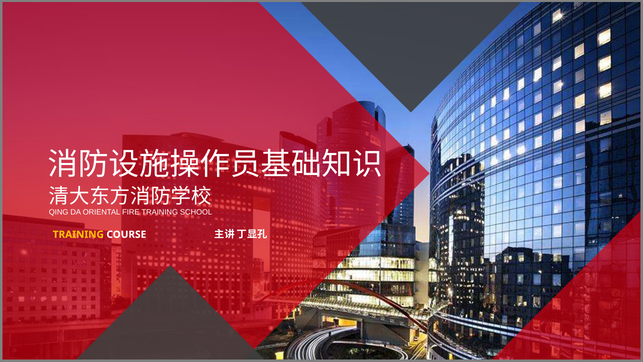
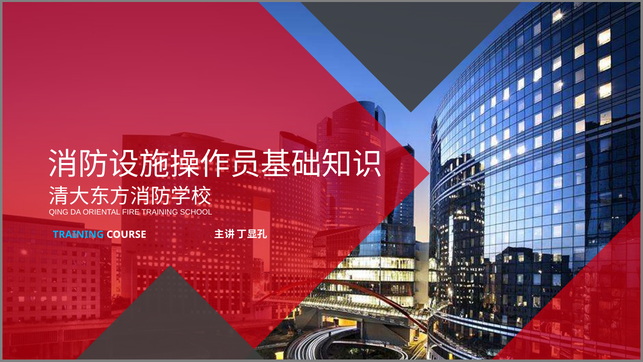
TRAINING at (78, 234) colour: yellow -> light blue
